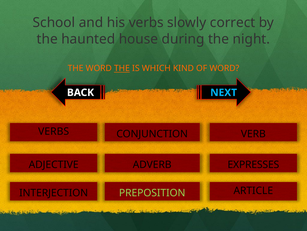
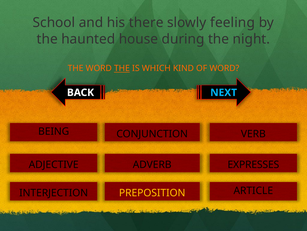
his verbs: verbs -> there
correct: correct -> feeling
VERBS at (54, 131): VERBS -> BEING
PREPOSITION colour: light green -> yellow
